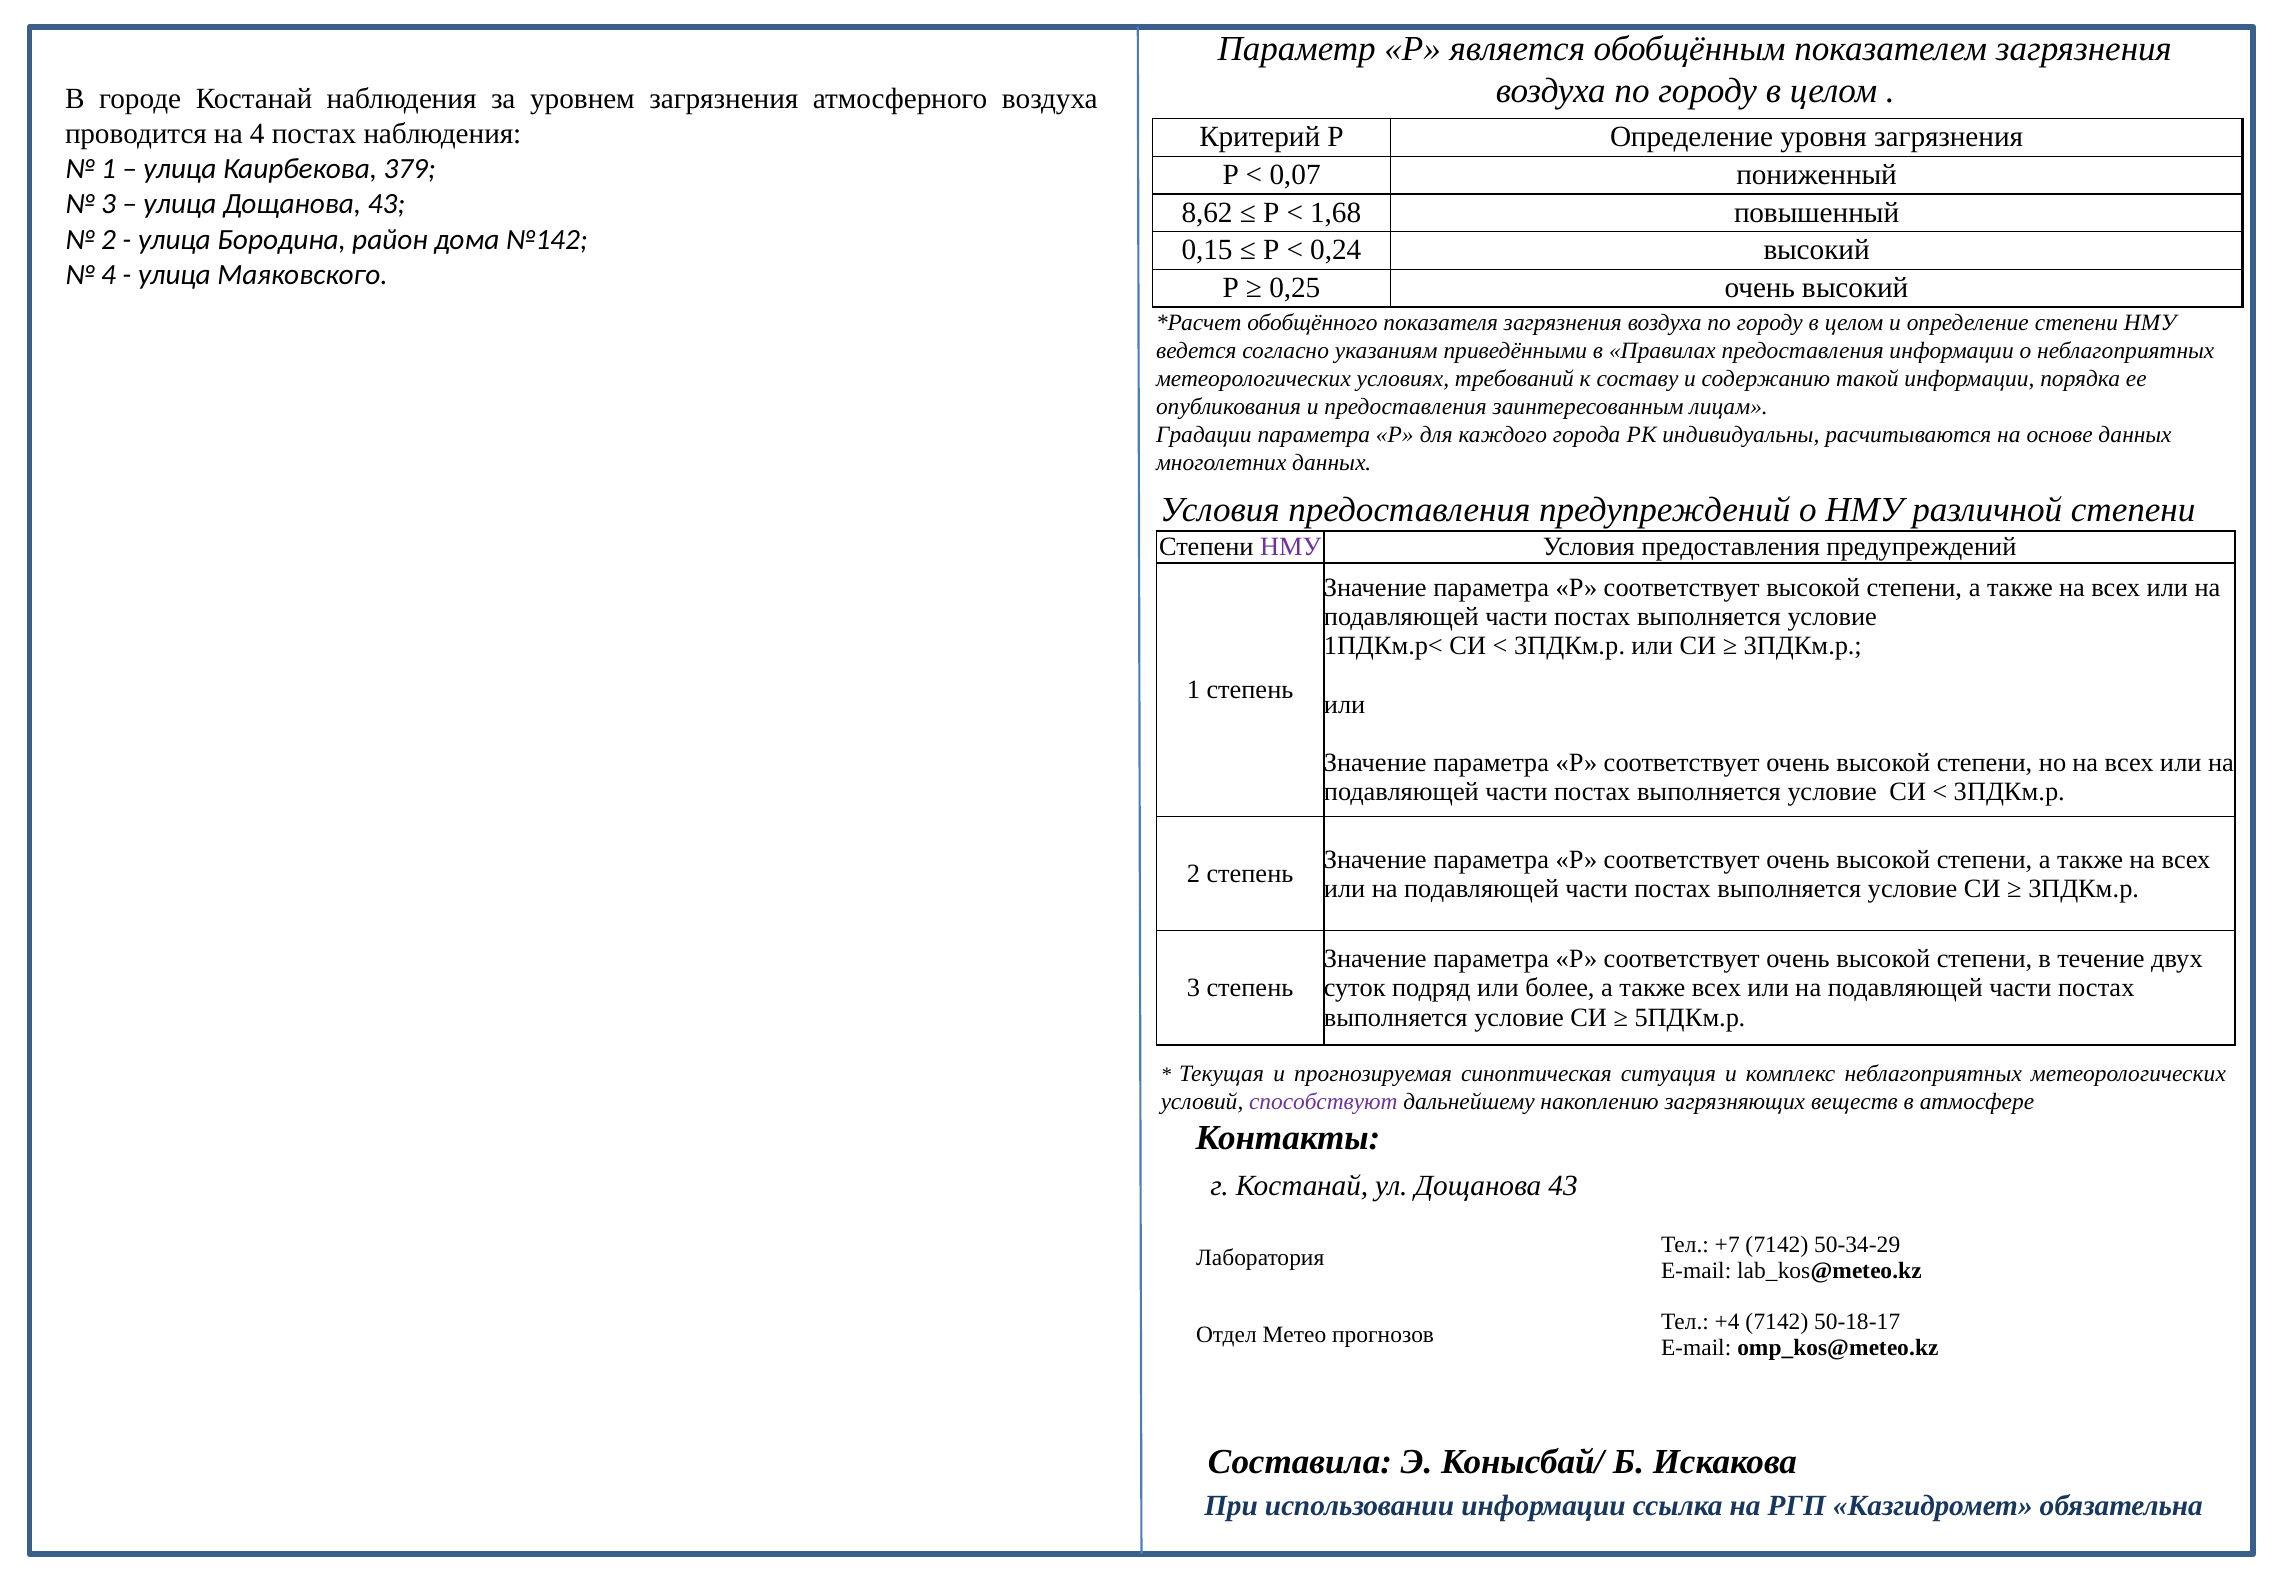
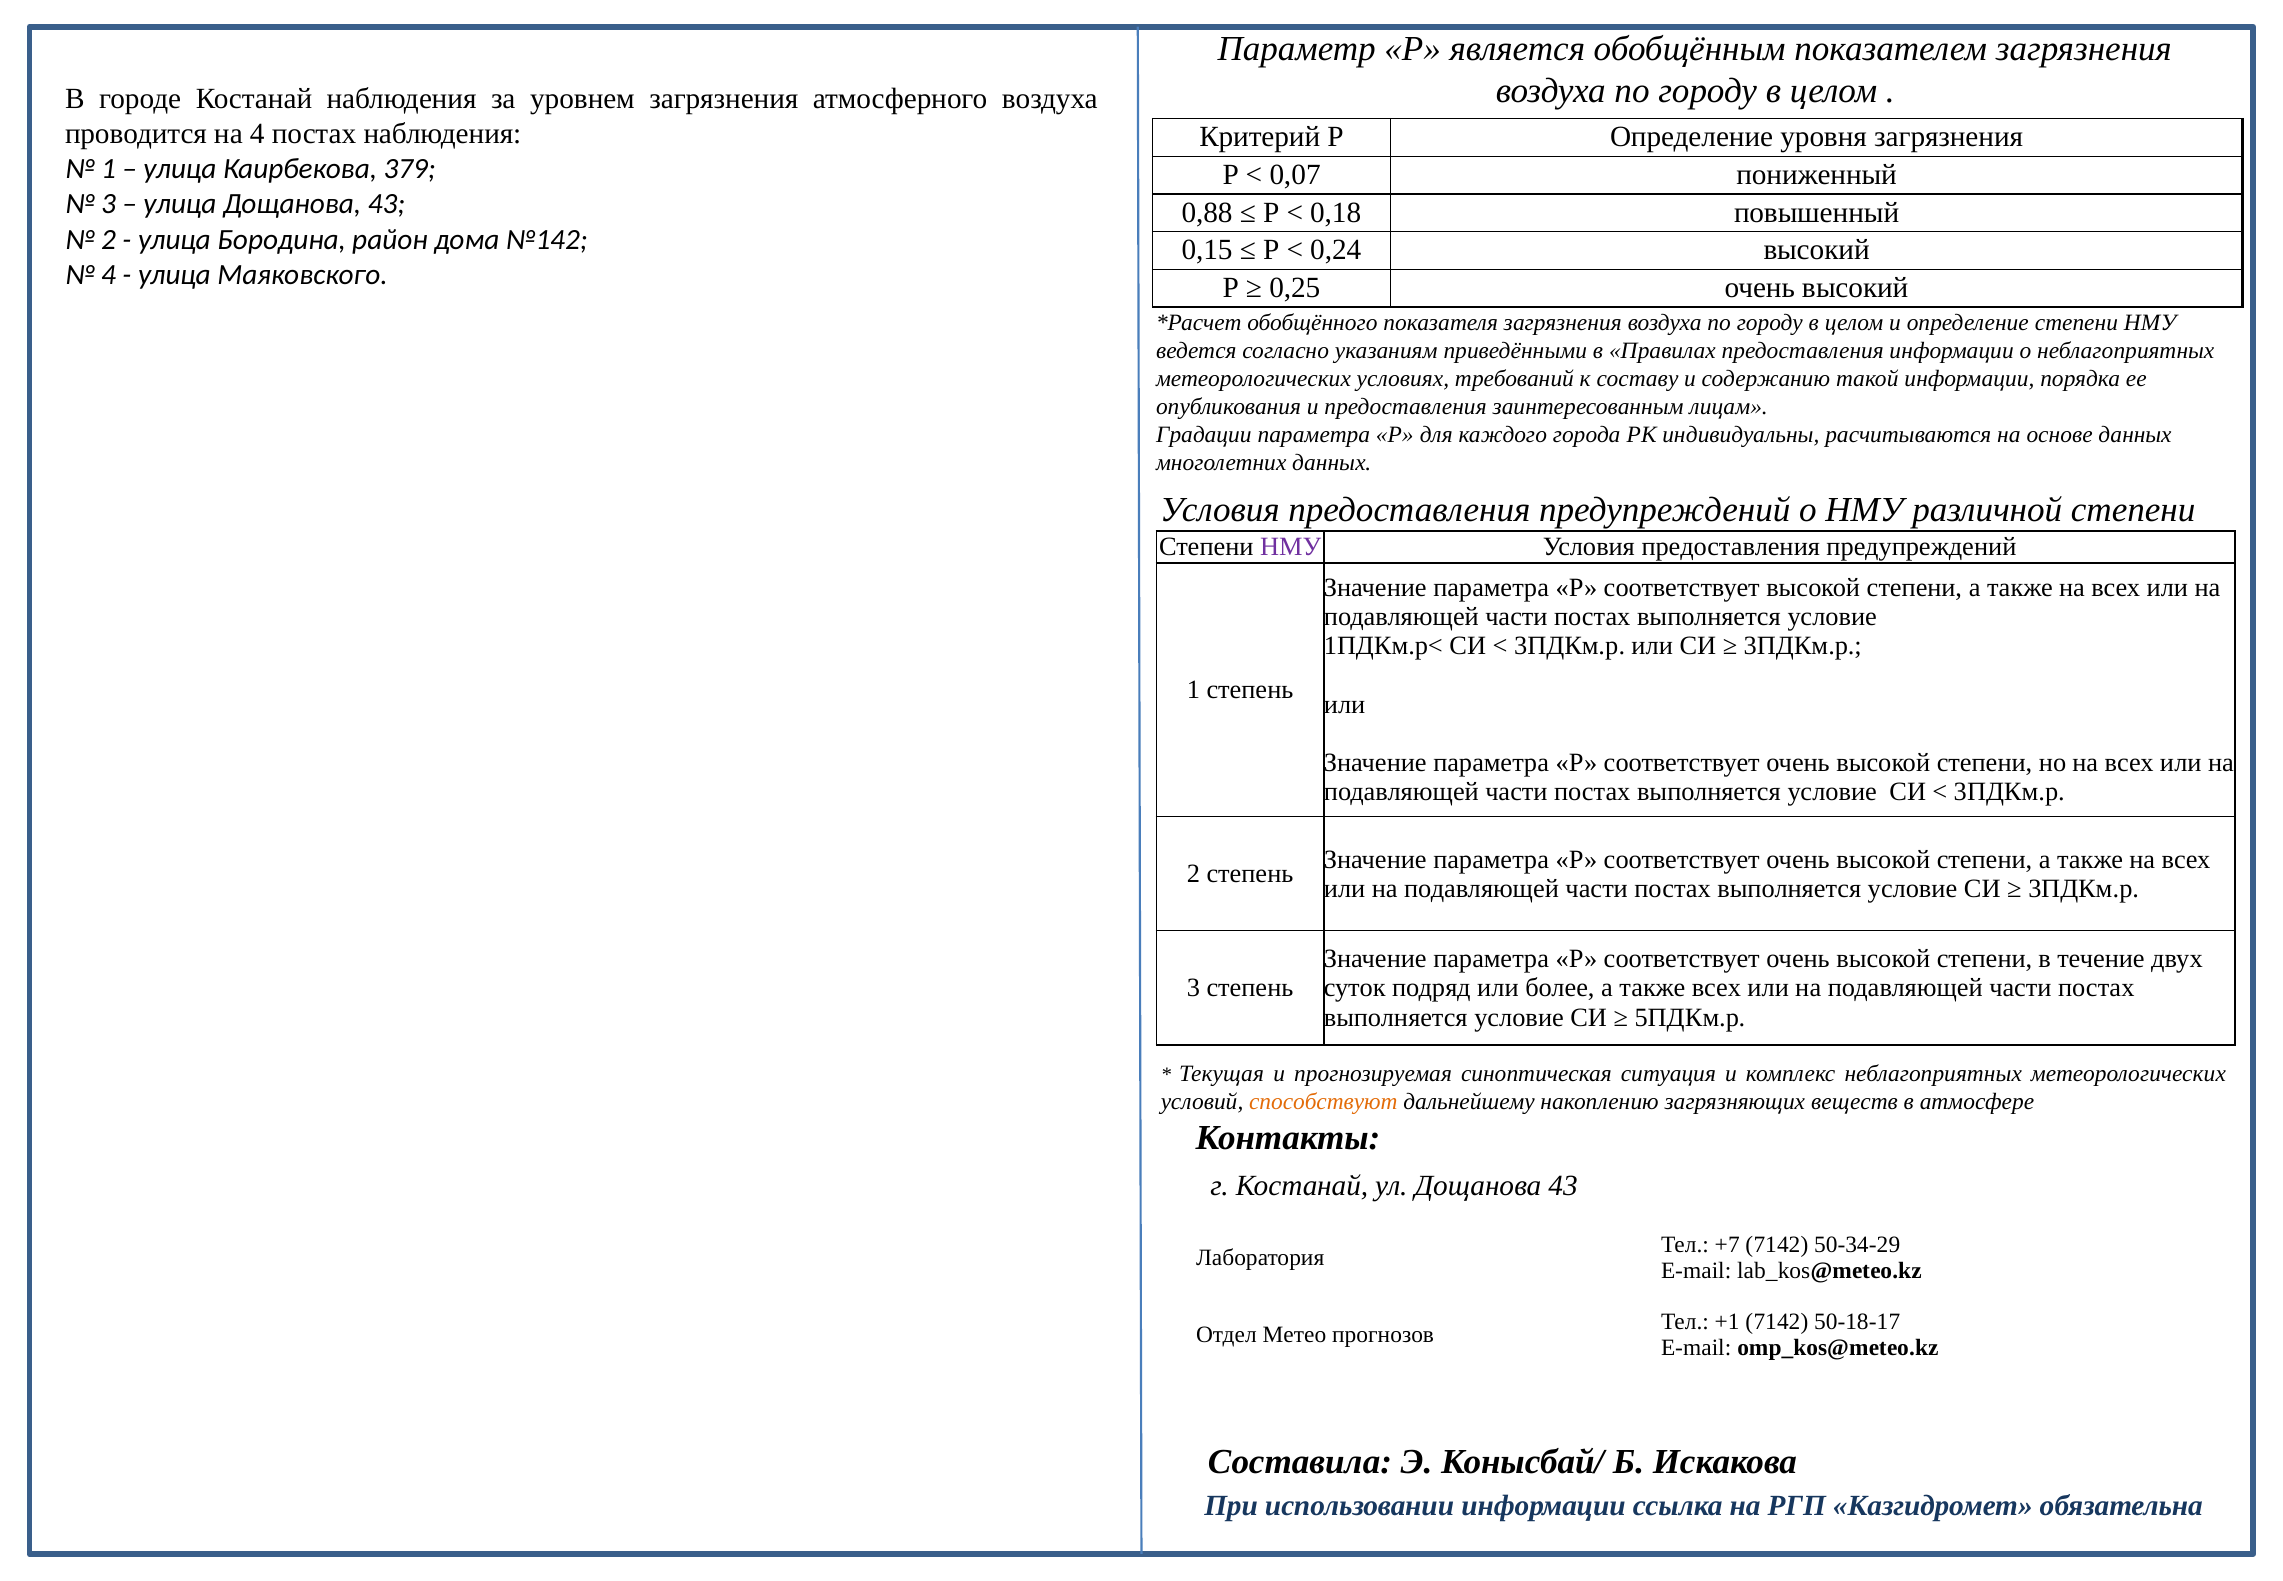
8,62: 8,62 -> 0,88
1,68: 1,68 -> 0,18
способствуют colour: purple -> orange
+4: +4 -> +1
